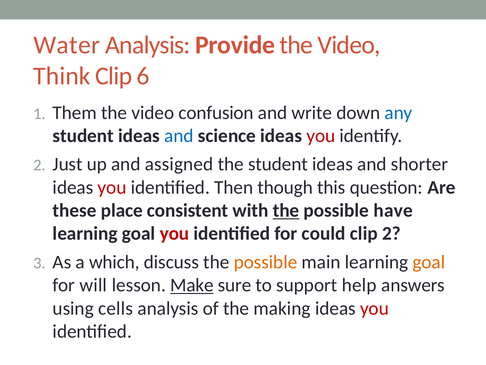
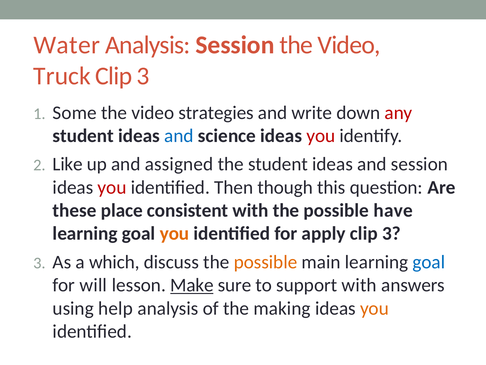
Analysis Provide: Provide -> Session
Think: Think -> Truck
6 at (143, 76): 6 -> 3
Them: Them -> Some
confusion: confusion -> strategies
any colour: blue -> red
Just: Just -> Like
and shorter: shorter -> session
the at (286, 210) underline: present -> none
you at (174, 233) colour: red -> orange
could: could -> apply
2 at (391, 233): 2 -> 3
goal at (429, 262) colour: orange -> blue
support help: help -> with
cells: cells -> help
you at (374, 308) colour: red -> orange
